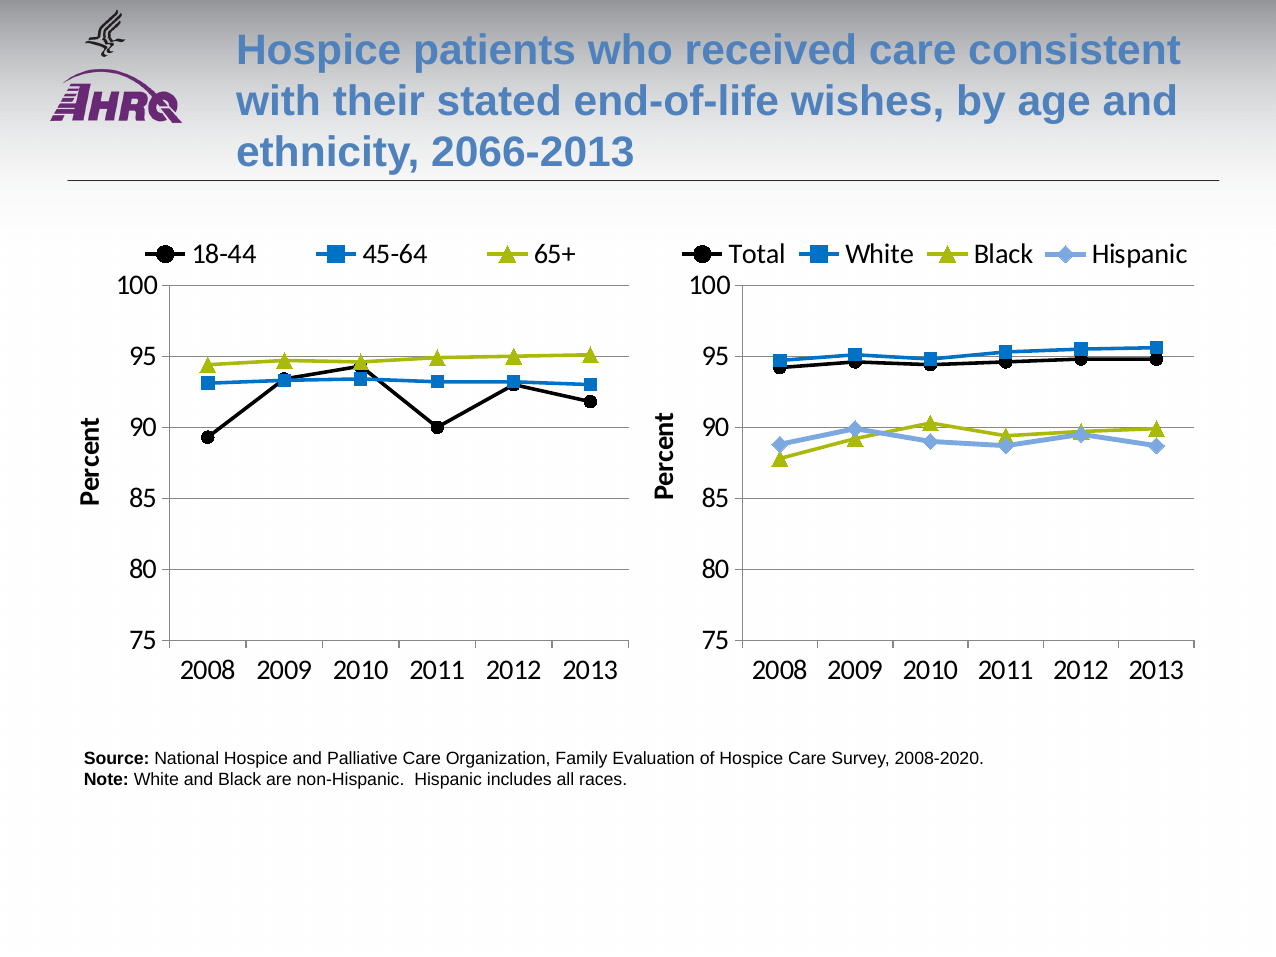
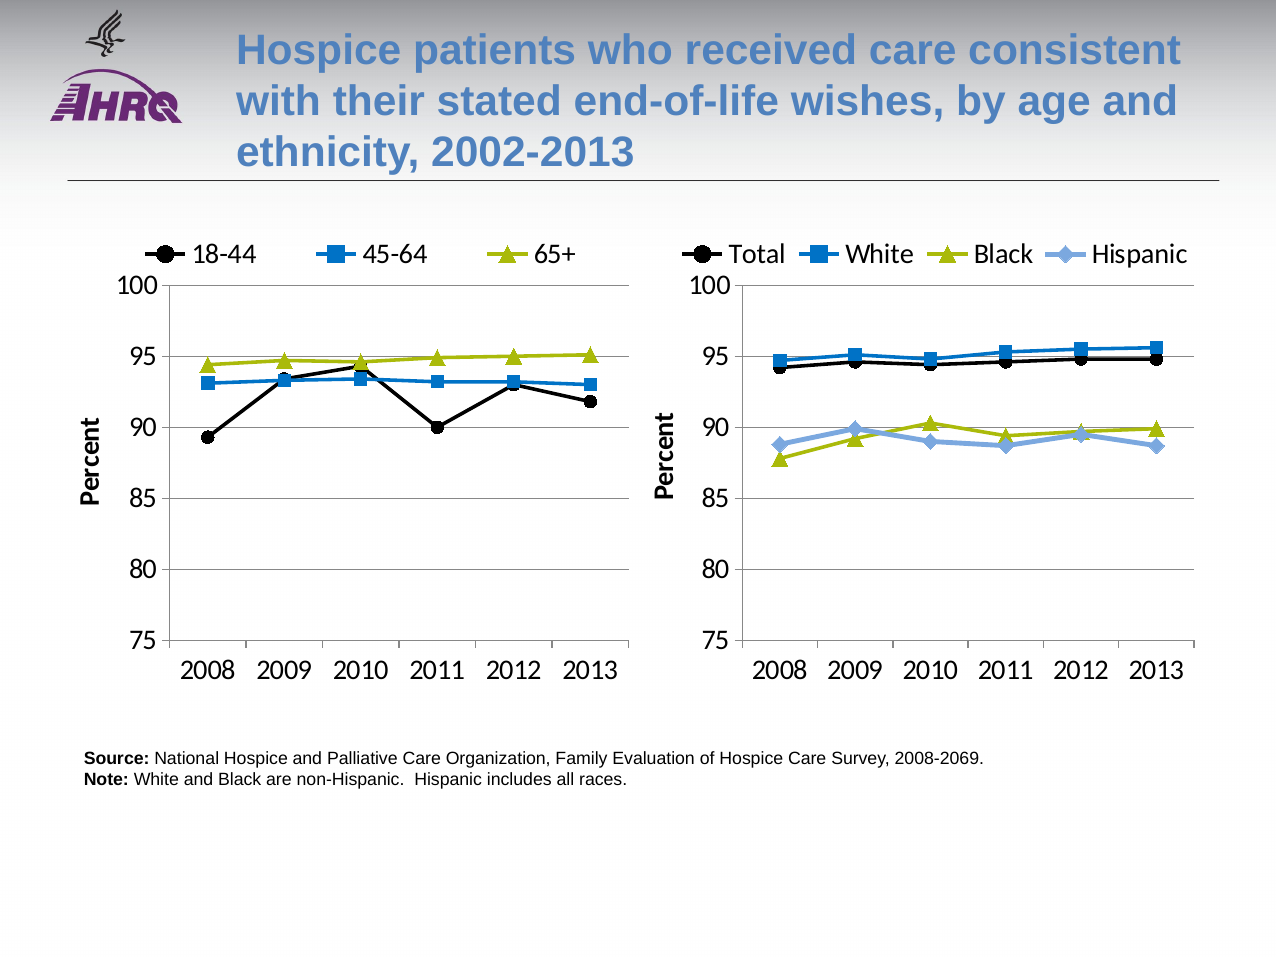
2066-2013: 2066-2013 -> 2002-2013
2008-2020: 2008-2020 -> 2008-2069
